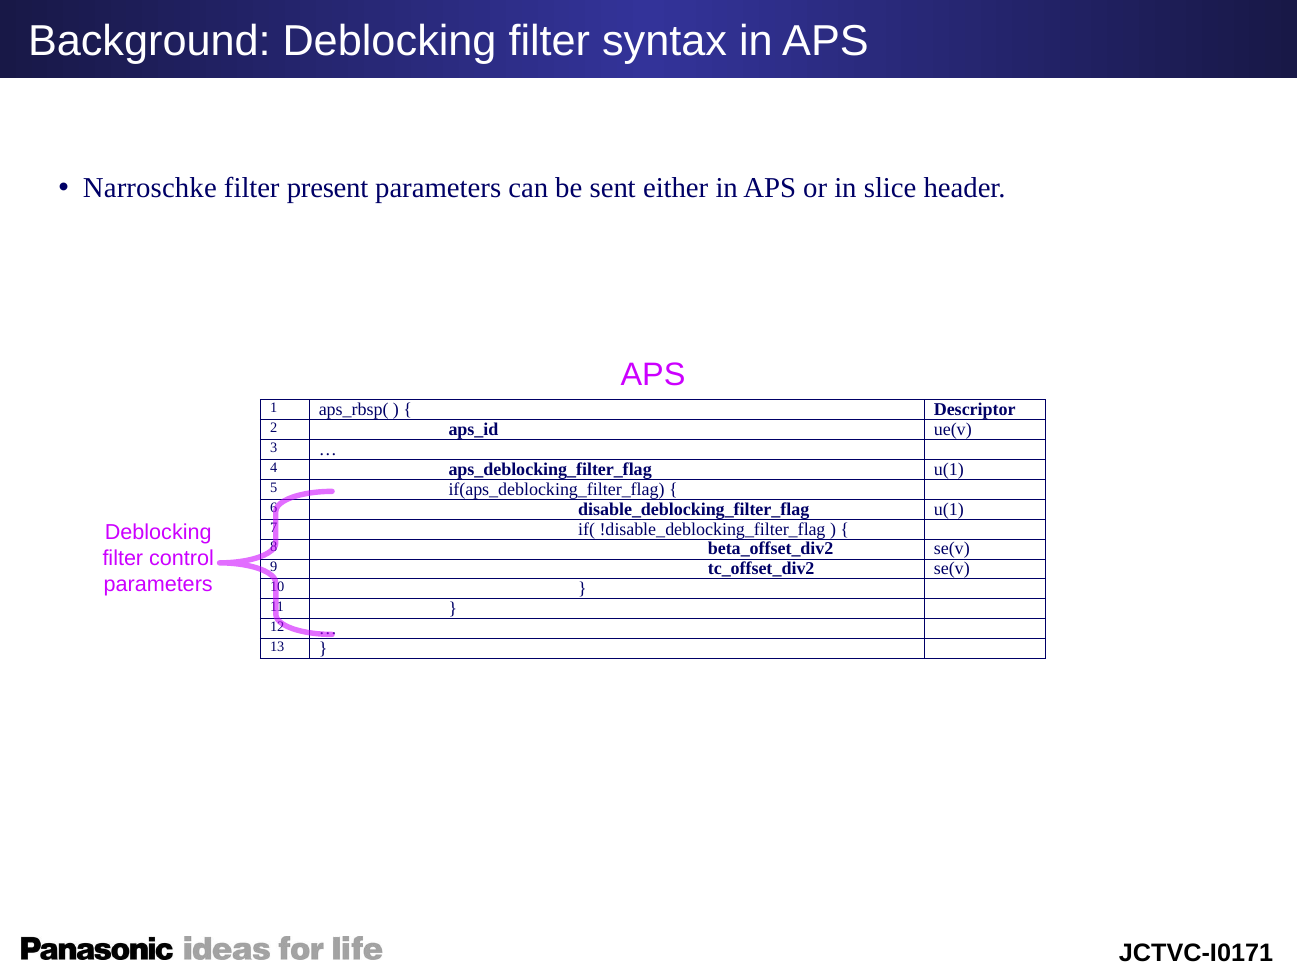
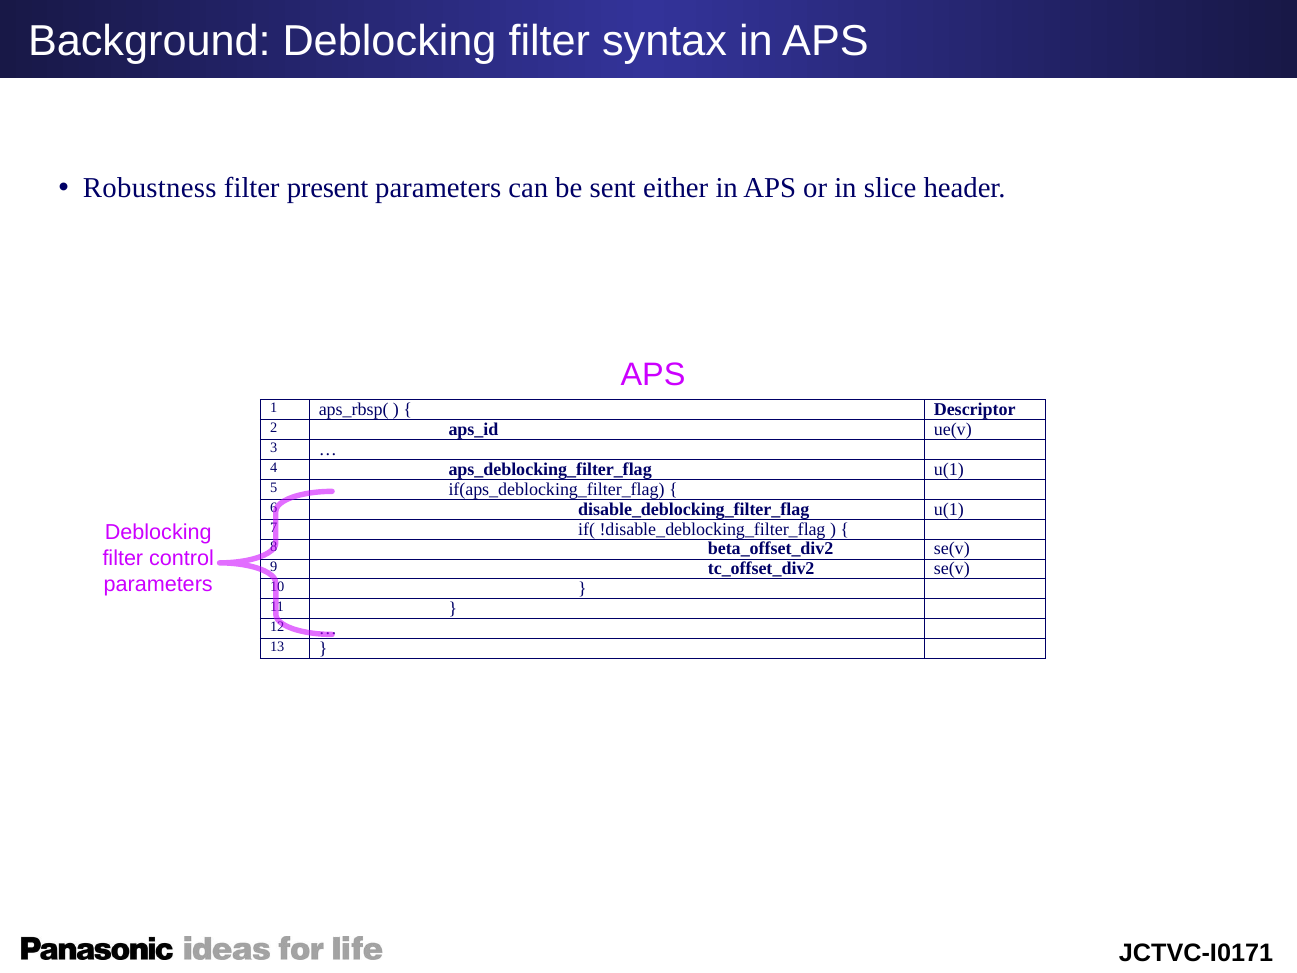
Narroschke: Narroschke -> Robustness
